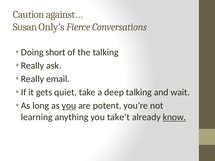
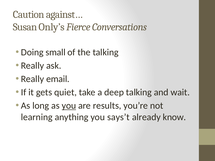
short: short -> small
potent: potent -> results
take’t: take’t -> says’t
know underline: present -> none
